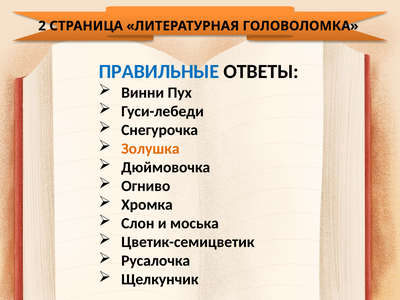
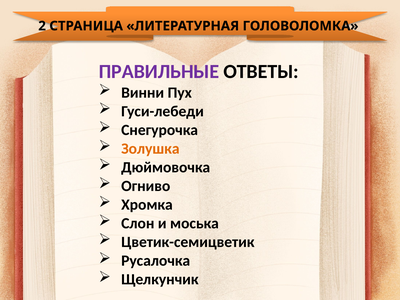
ПРАВИЛЬНЫЕ colour: blue -> purple
